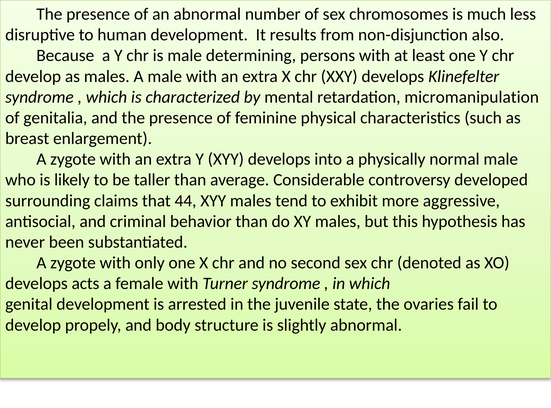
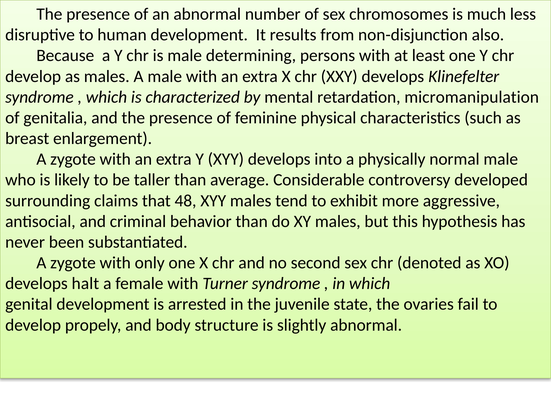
44: 44 -> 48
acts: acts -> halt
